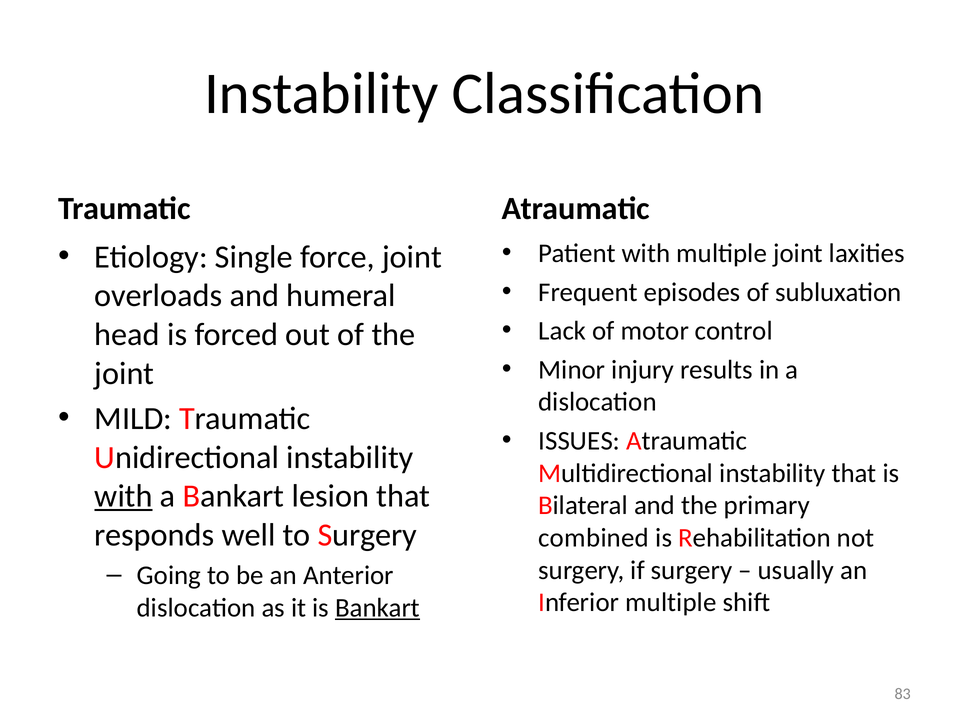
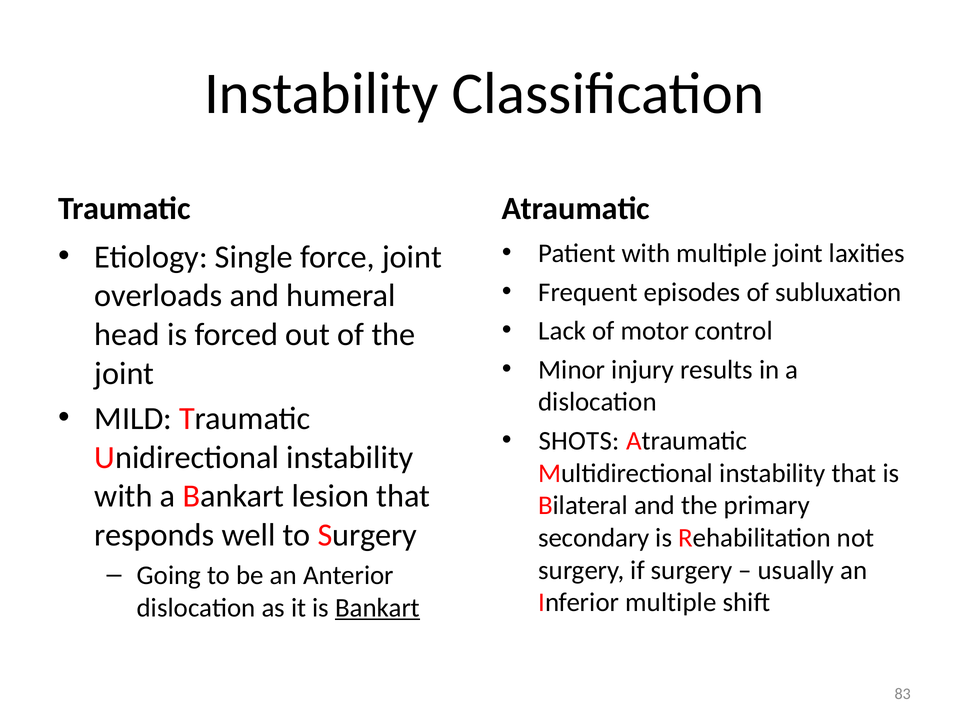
ISSUES: ISSUES -> SHOTS
with at (124, 496) underline: present -> none
combined: combined -> secondary
